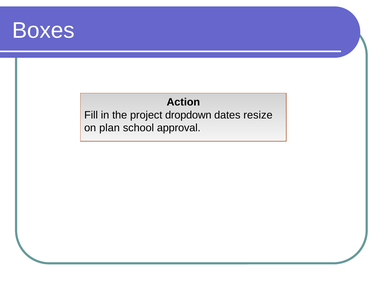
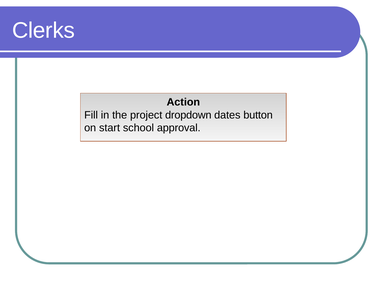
Boxes: Boxes -> Clerks
resize: resize -> button
plan: plan -> start
